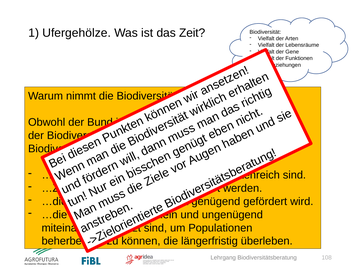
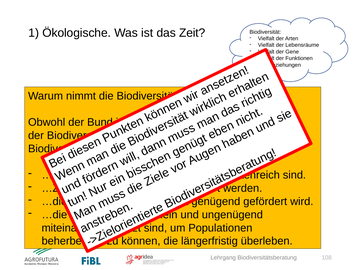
Ufergehölze: Ufergehölze -> Ökologische
